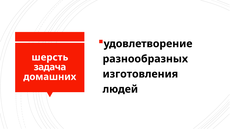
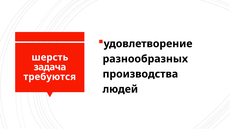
изготовления: изготовления -> производства
домашних: домашних -> требуются
